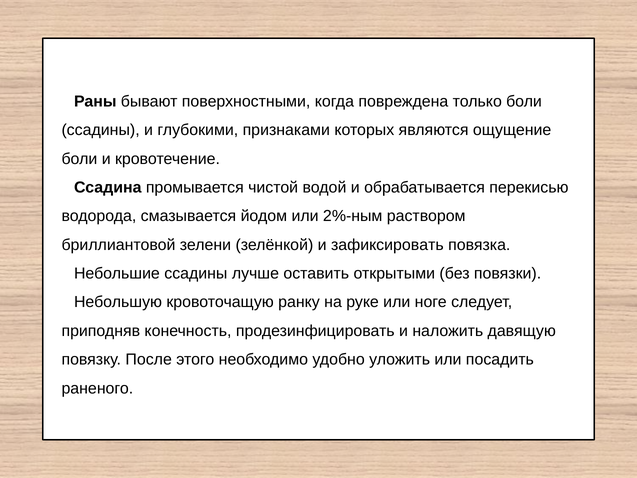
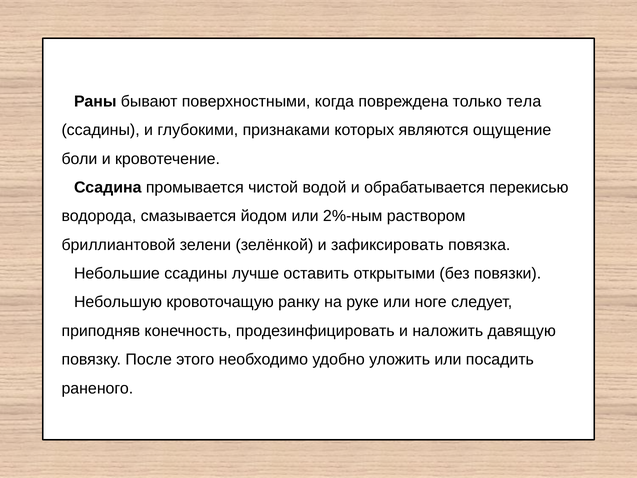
только боли: боли -> тела
